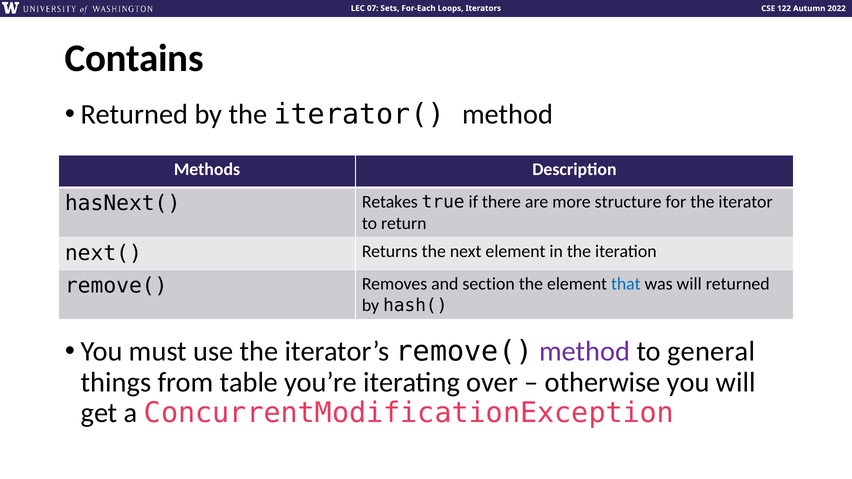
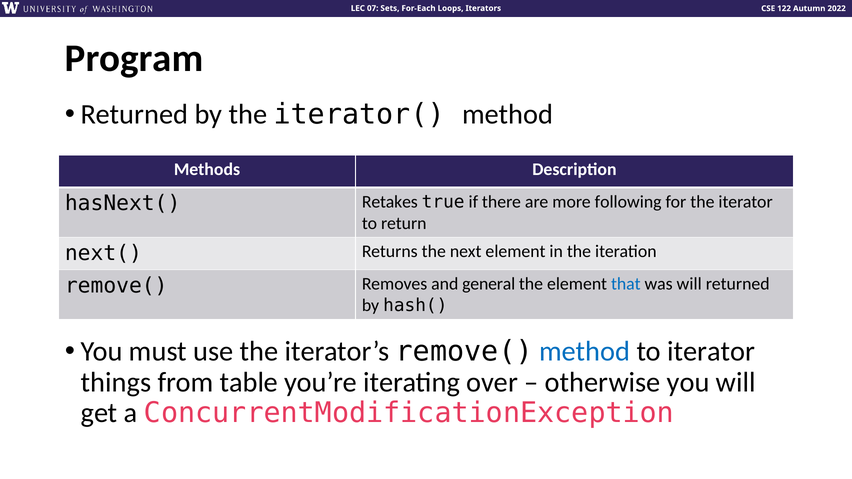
Contains: Contains -> Program
structure: structure -> following
section: section -> general
method at (585, 352) colour: purple -> blue
to general: general -> iterator
